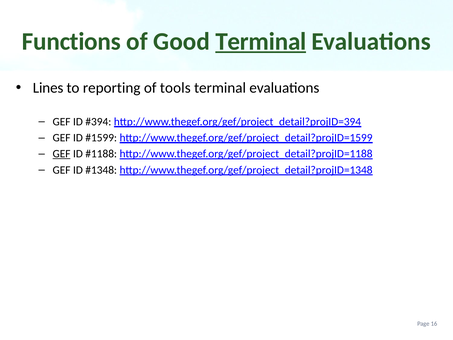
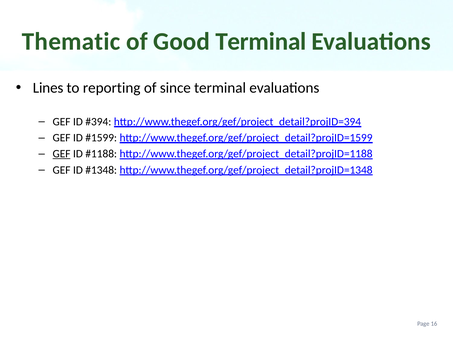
Functions: Functions -> Thematic
Terminal at (261, 41) underline: present -> none
tools: tools -> since
